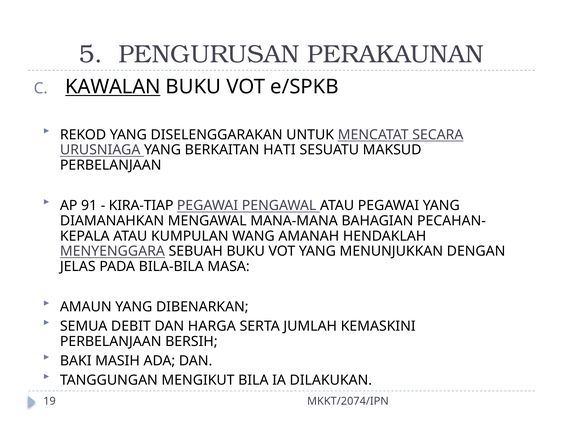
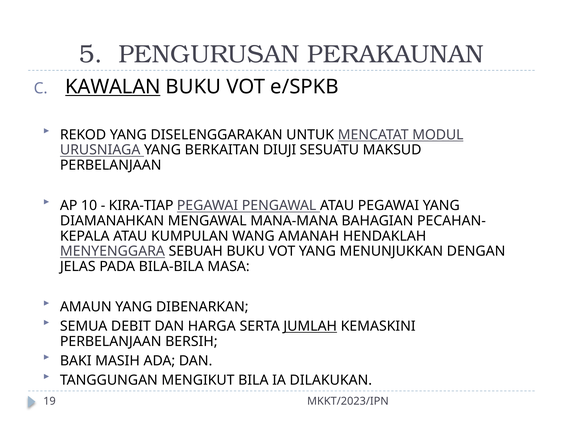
SECARA: SECARA -> MODUL
HATI: HATI -> DIUJI
91: 91 -> 10
JUMLAH underline: none -> present
MKKT/2074/IPN: MKKT/2074/IPN -> MKKT/2023/IPN
